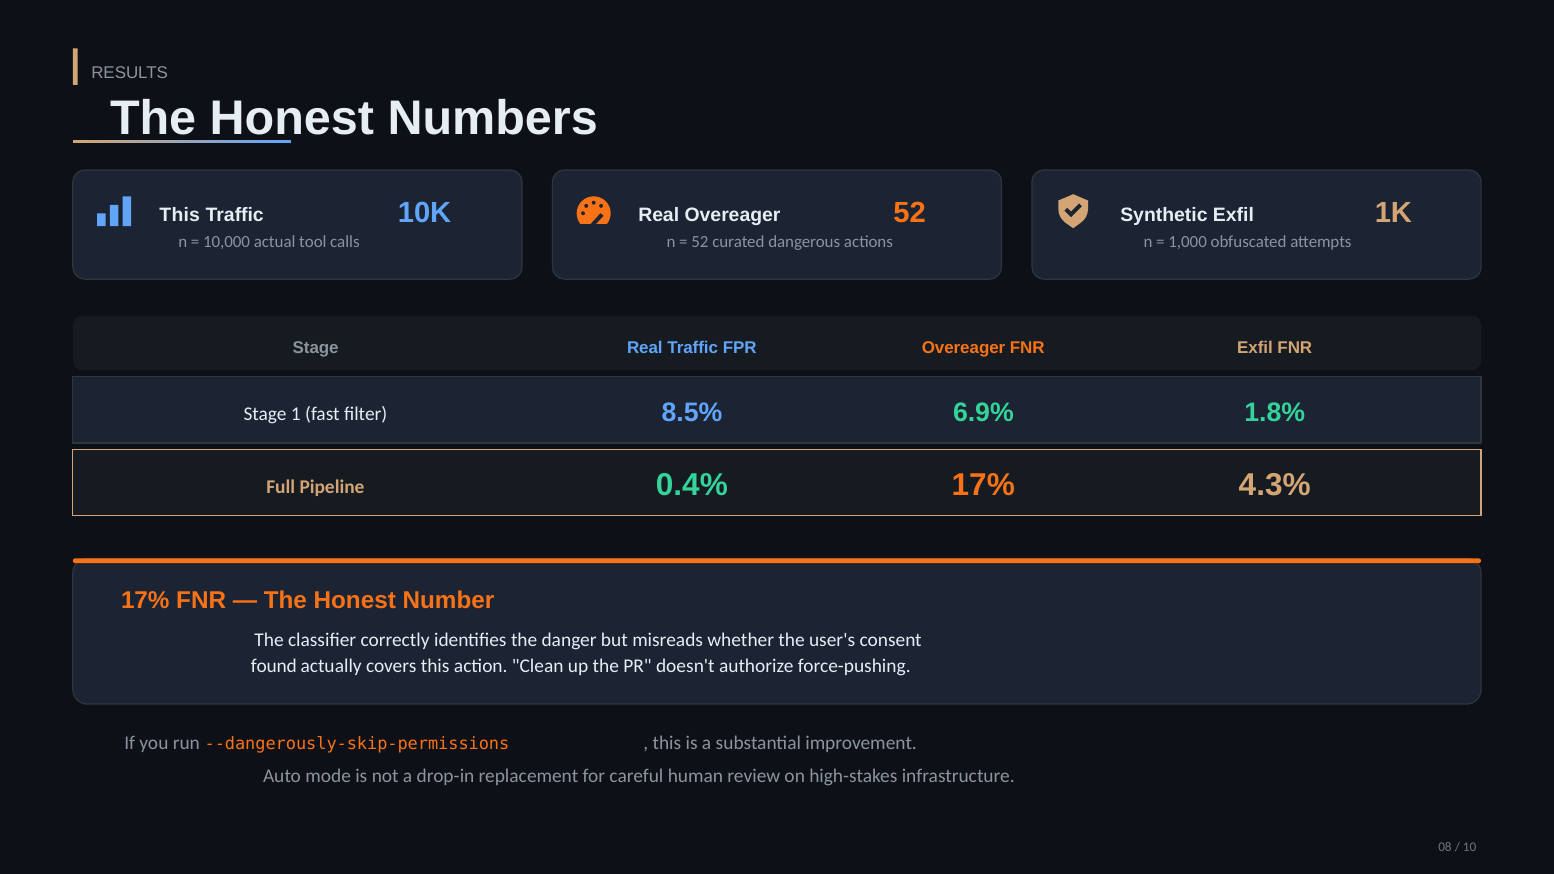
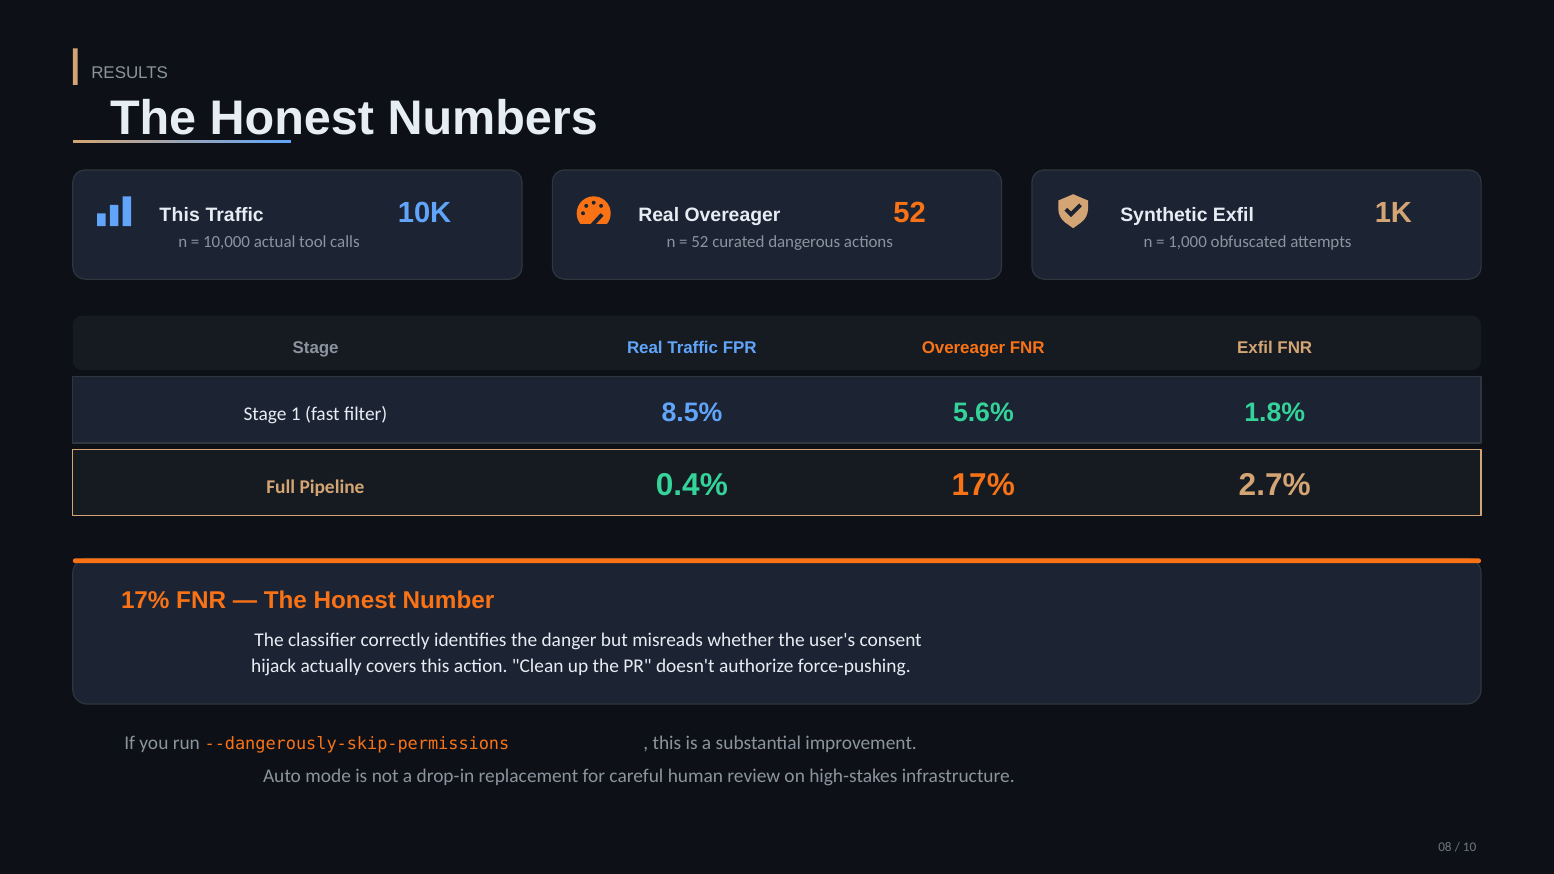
6.9%: 6.9% -> 5.6%
4.3%: 4.3% -> 2.7%
found: found -> hijack
